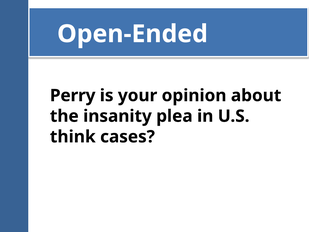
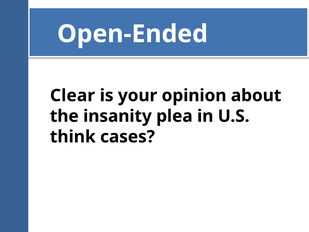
Perry: Perry -> Clear
